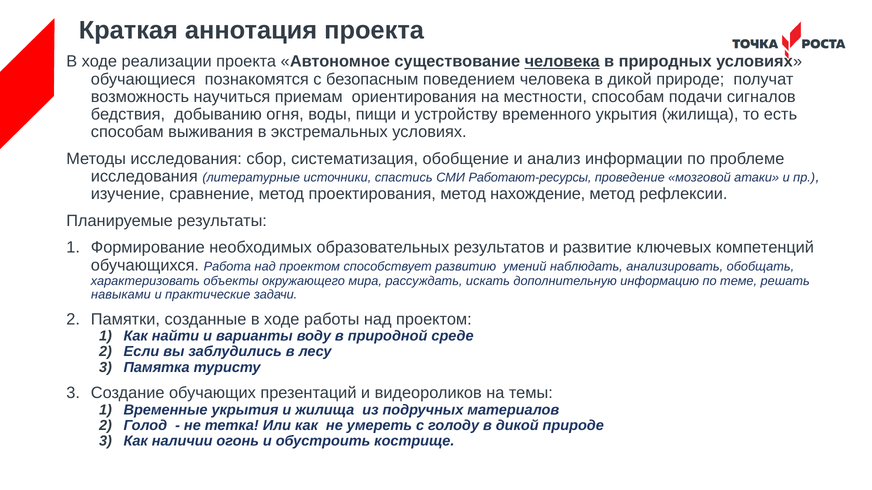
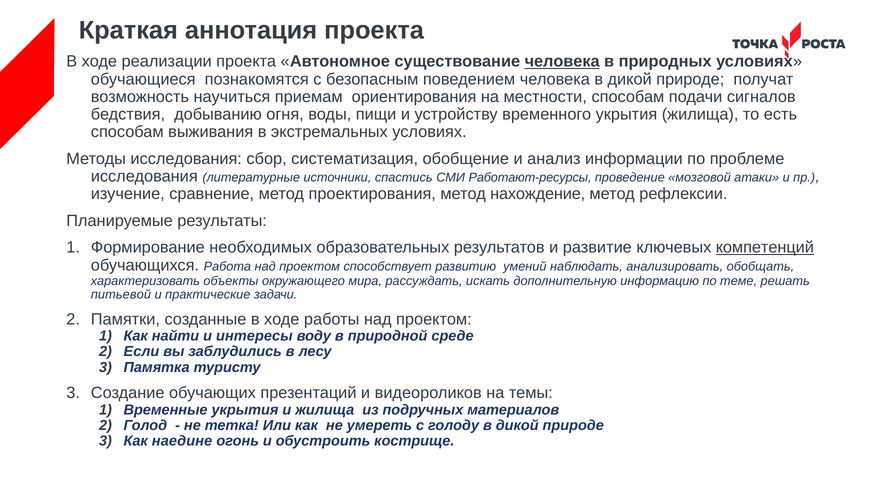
компетенций underline: none -> present
навыками: навыками -> питьевой
варианты: варианты -> интересы
наличии: наличии -> наедине
